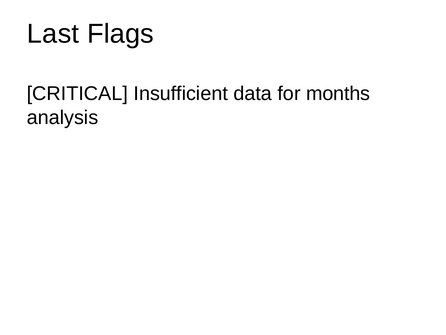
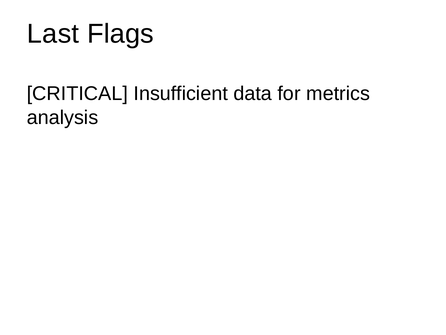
months: months -> metrics
